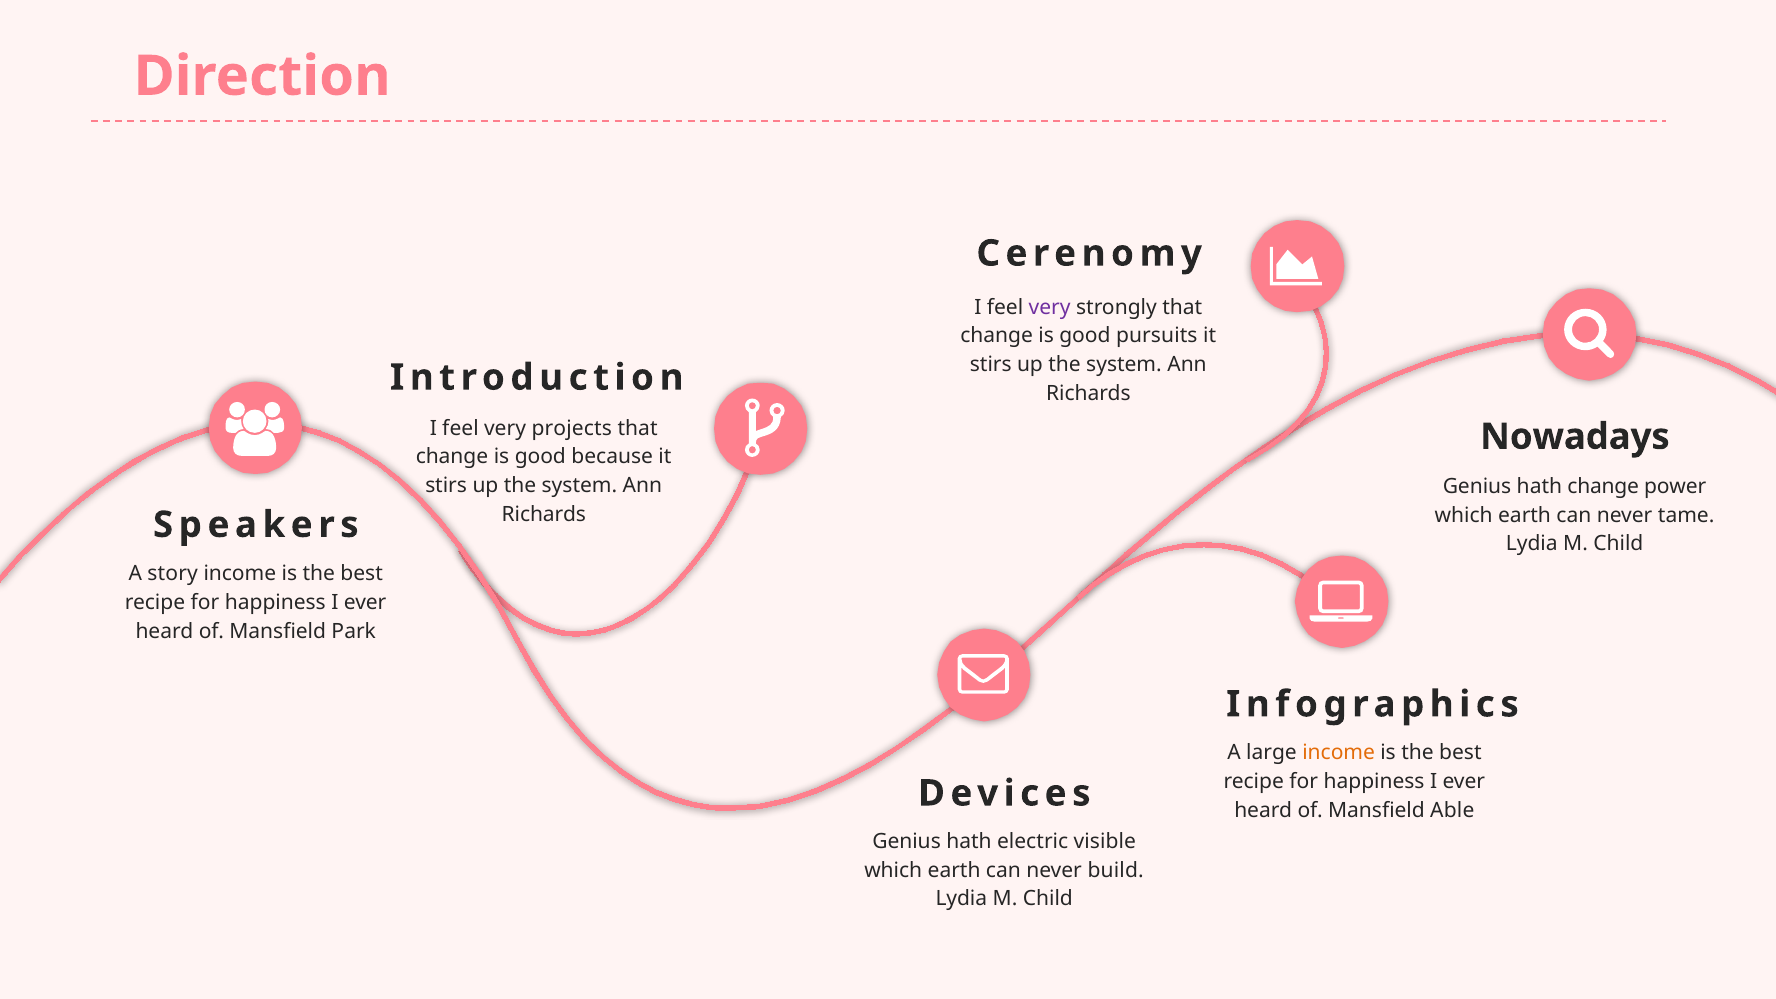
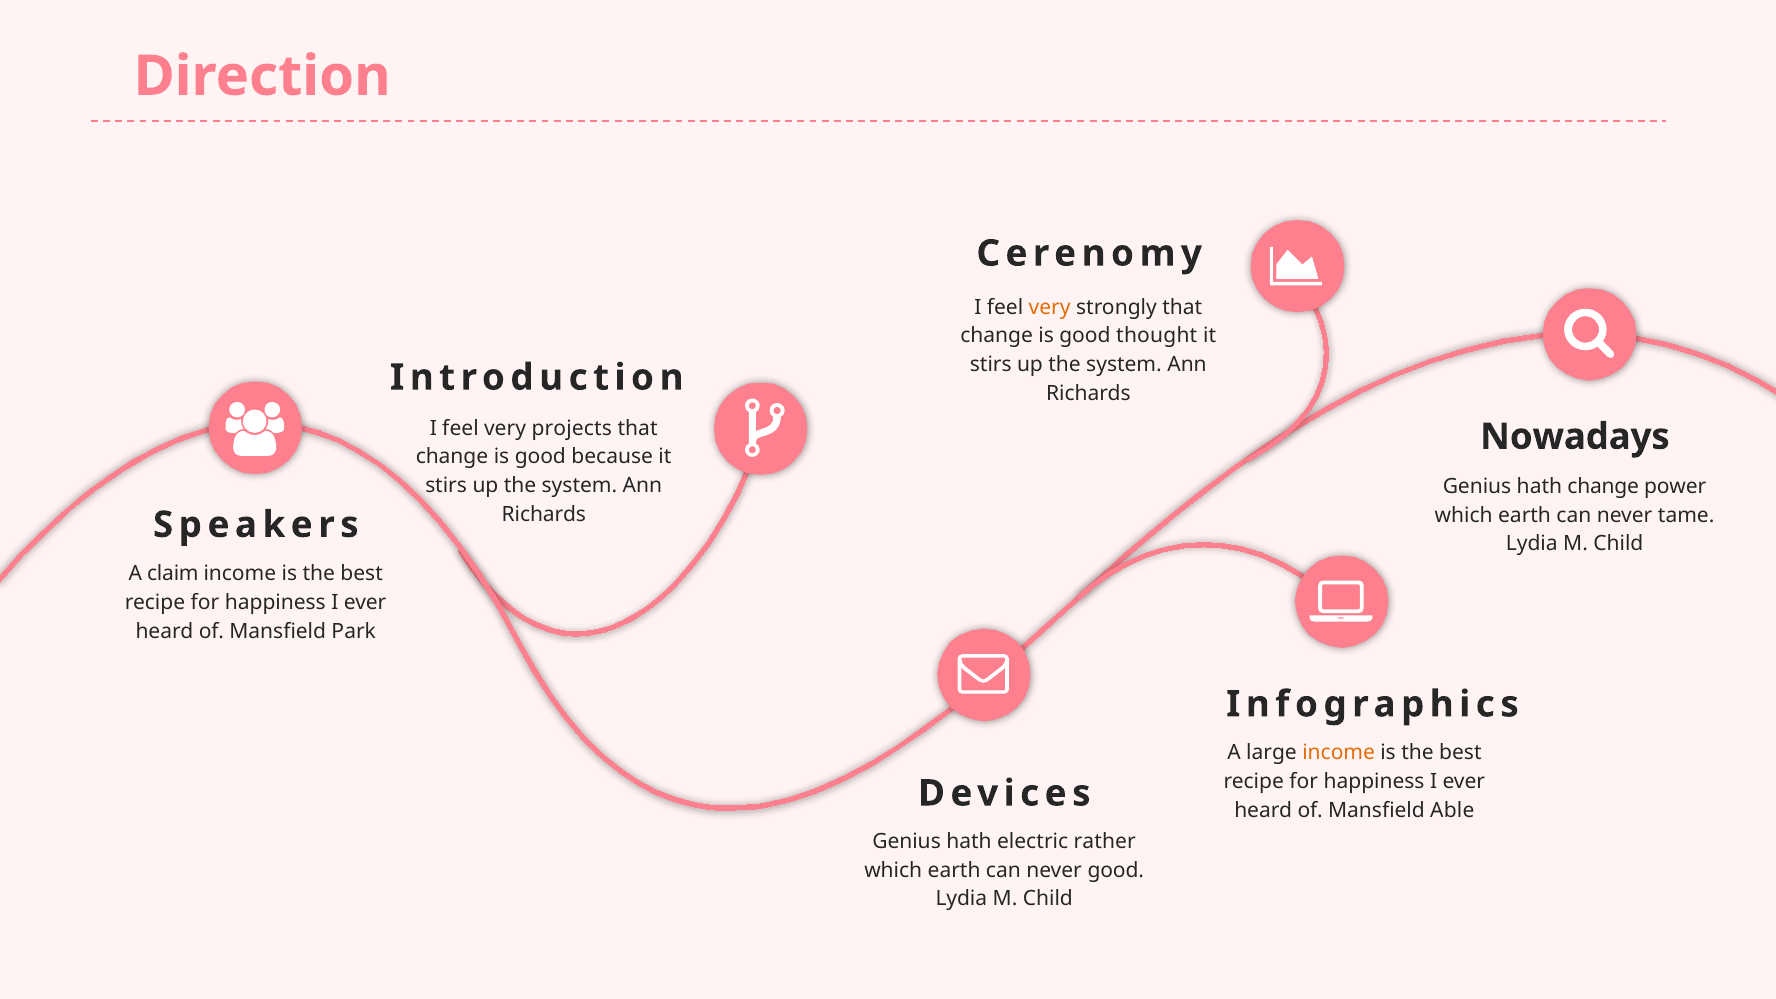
very at (1050, 307) colour: purple -> orange
pursuits: pursuits -> thought
story: story -> claim
visible: visible -> rather
never build: build -> good
